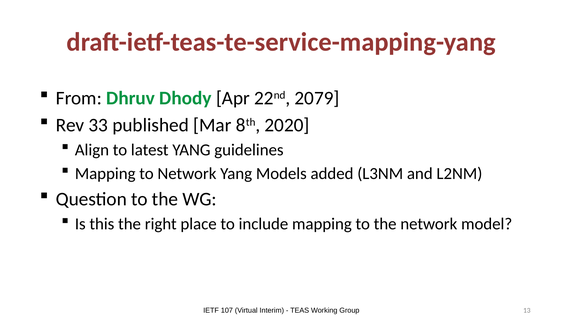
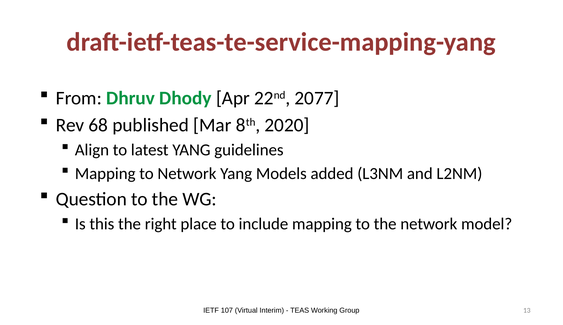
2079: 2079 -> 2077
33: 33 -> 68
